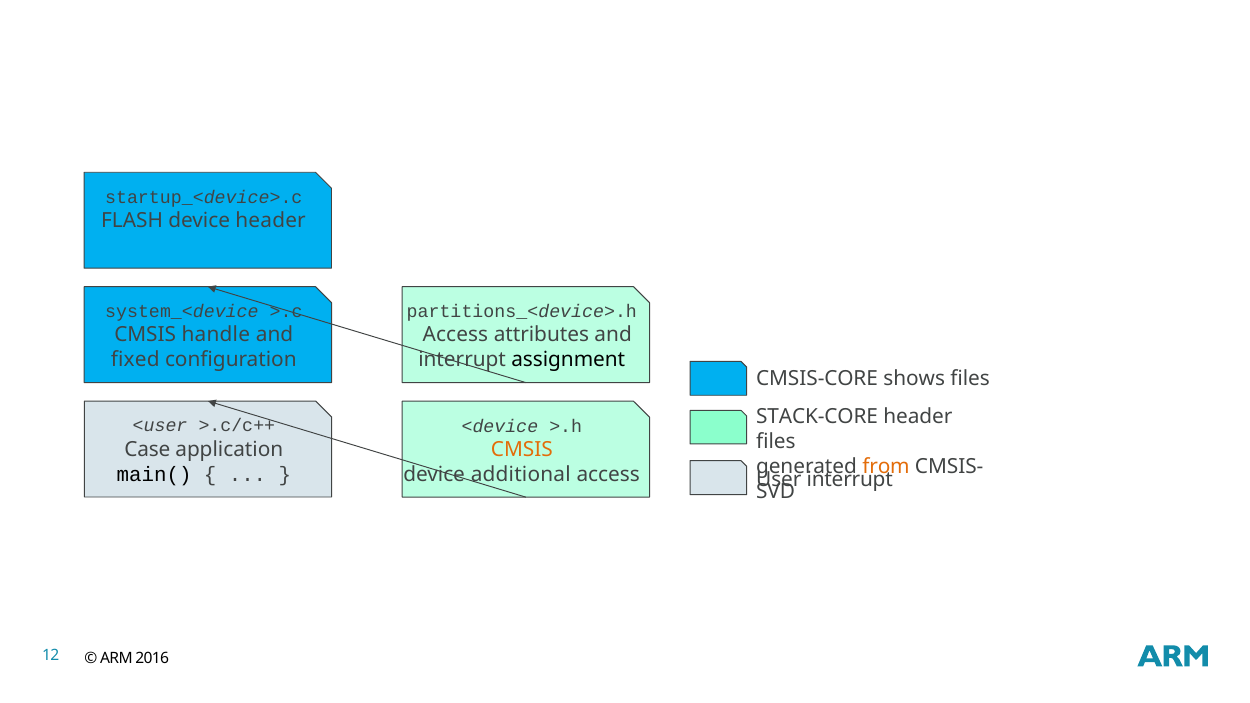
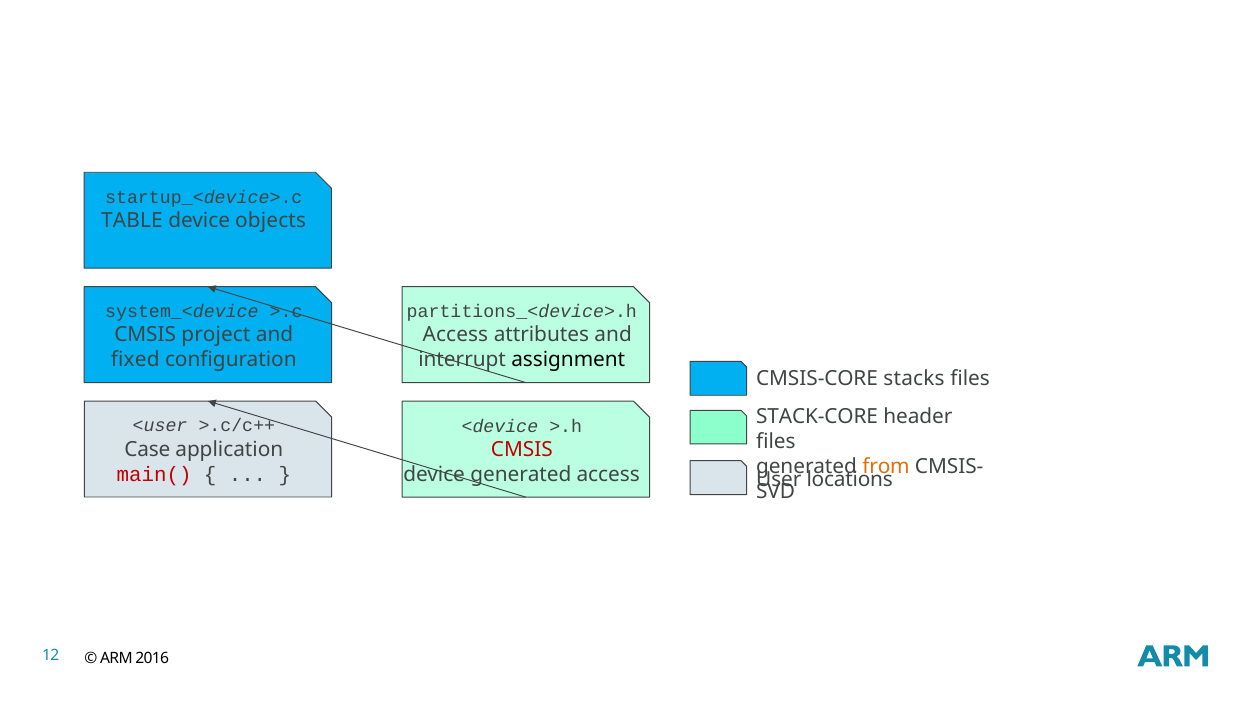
FLASH: FLASH -> TABLE
device header: header -> objects
handle: handle -> project
shows: shows -> stacks
CMSIS at (522, 450) colour: orange -> red
main( colour: black -> red
device additional: additional -> generated
interrupt at (850, 479): interrupt -> locations
